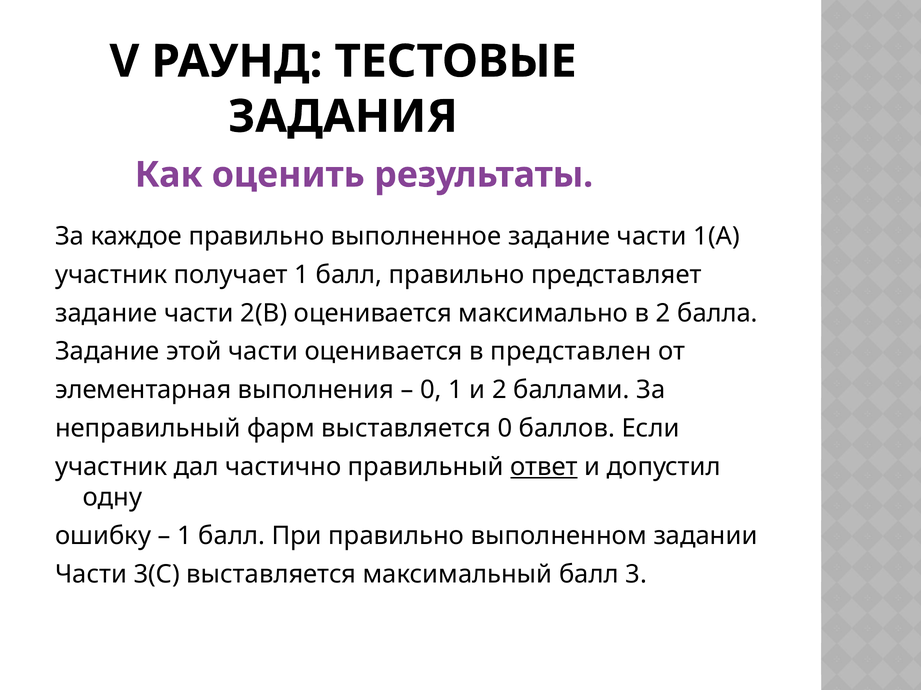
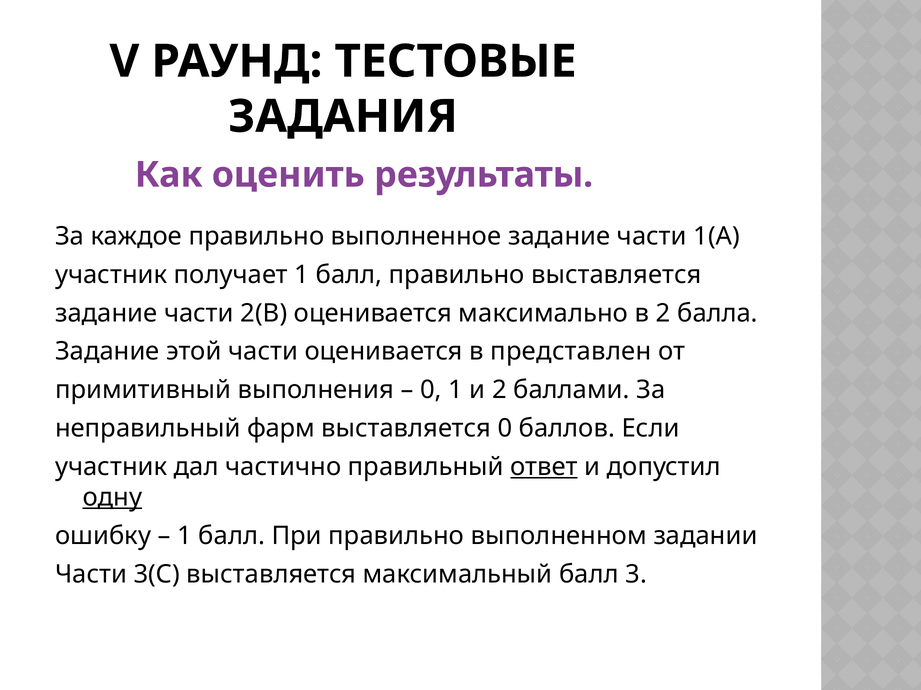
правильно представляет: представляет -> выставляется
элементарная: элементарная -> примитивный
одну underline: none -> present
